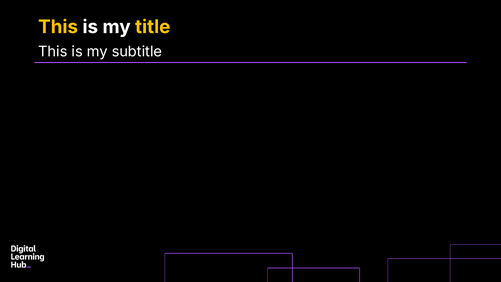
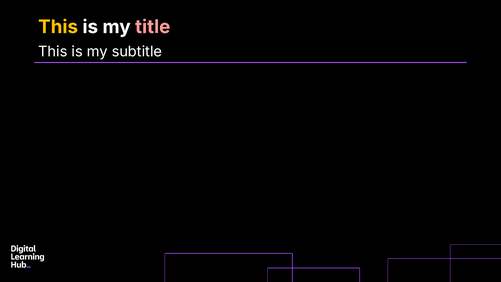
title colour: yellow -> pink
